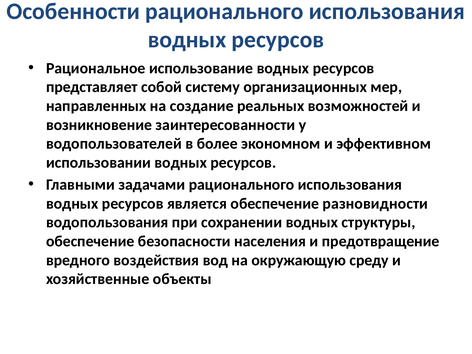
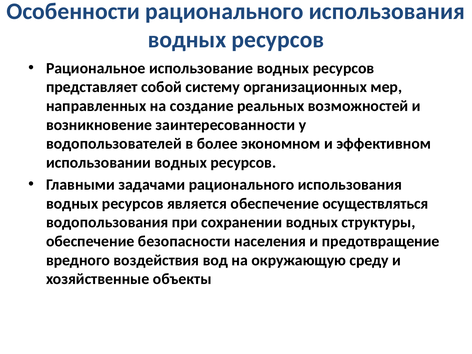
разновидности: разновидности -> осуществляться
